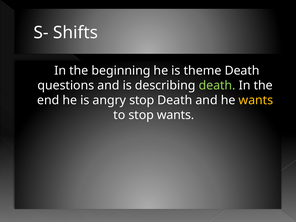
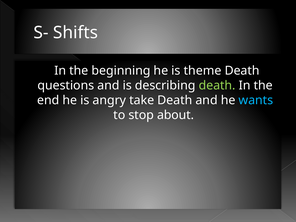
angry stop: stop -> take
wants at (256, 100) colour: yellow -> light blue
stop wants: wants -> about
